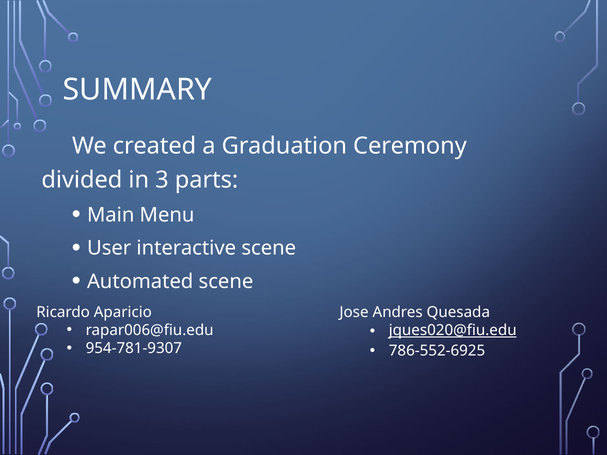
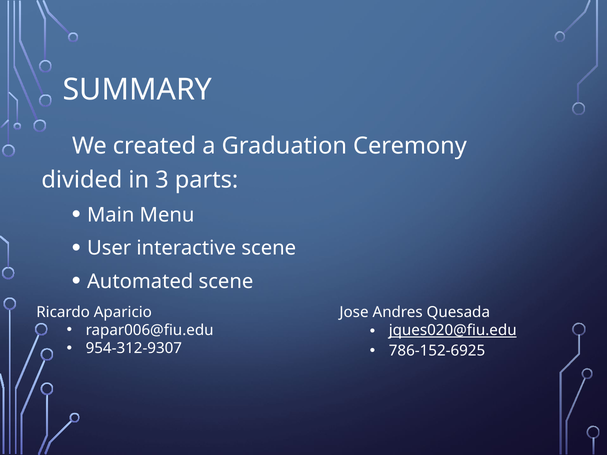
954-781-9307: 954-781-9307 -> 954-312-9307
786-552-6925: 786-552-6925 -> 786-152-6925
